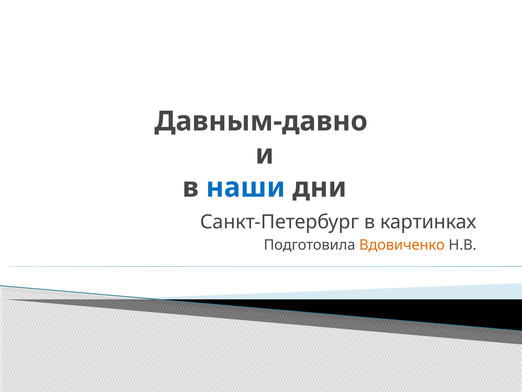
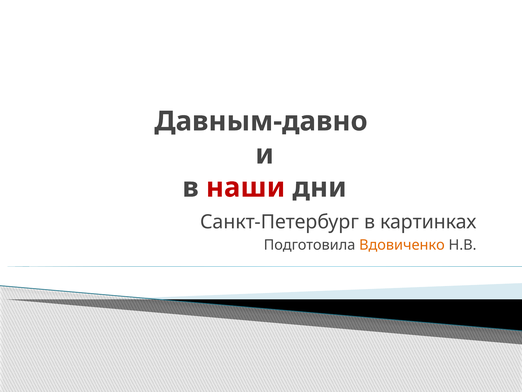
наши colour: blue -> red
